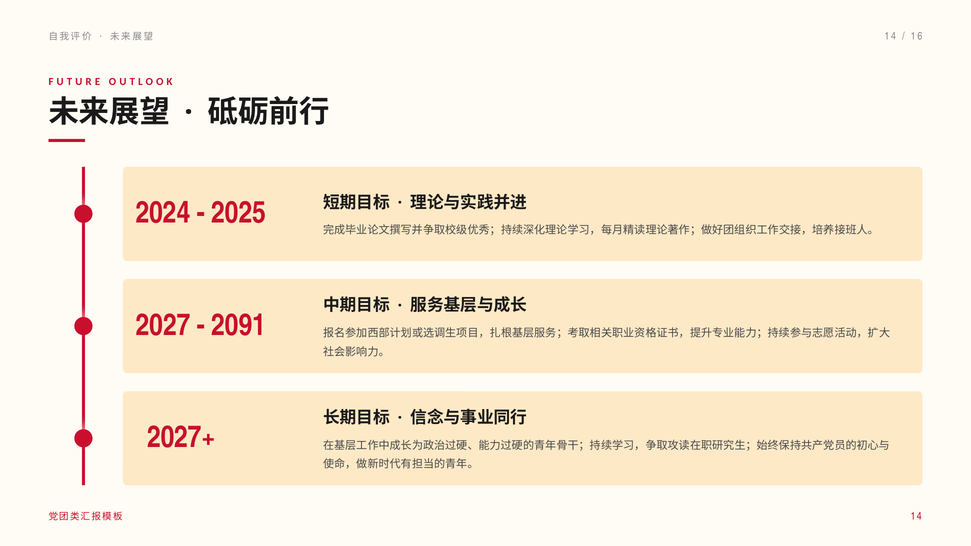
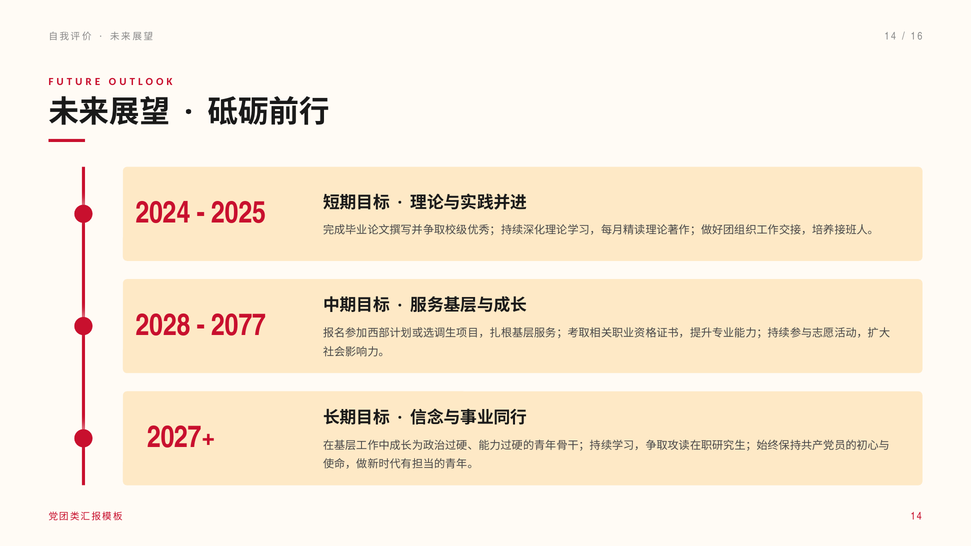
2027: 2027 -> 2028
2091: 2091 -> 2077
